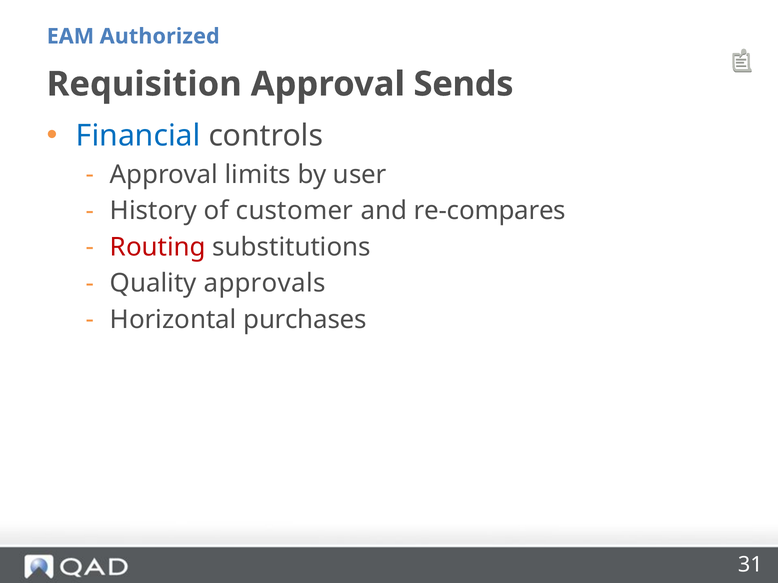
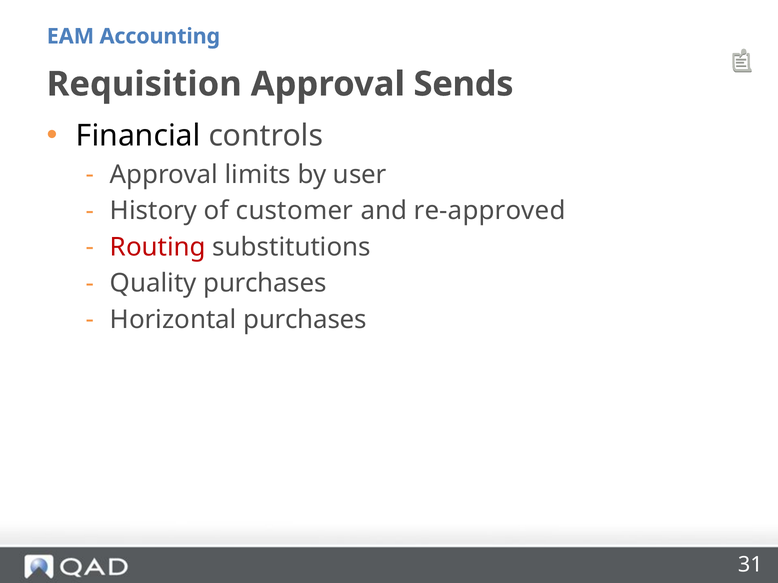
Authorized: Authorized -> Accounting
Financial colour: blue -> black
re-compares: re-compares -> re-approved
Quality approvals: approvals -> purchases
